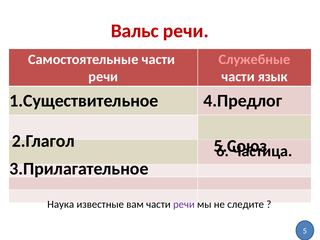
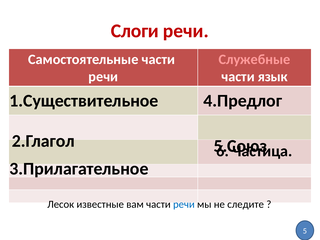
Вальс: Вальс -> Слоги
Наука: Наука -> Лесок
речи at (184, 204) colour: purple -> blue
